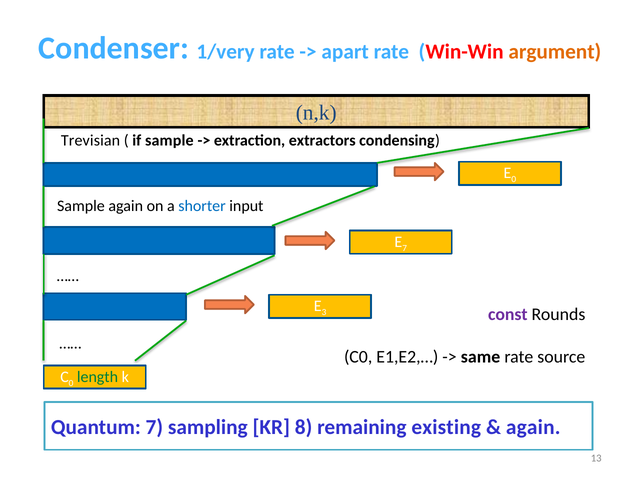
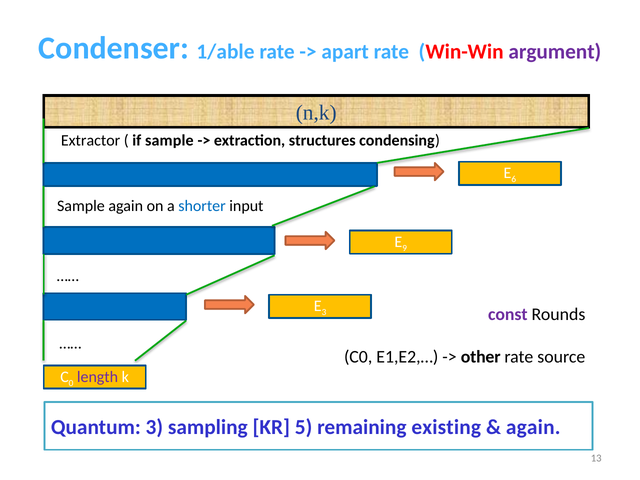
1/very: 1/very -> 1/able
argument colour: orange -> purple
Trevisian: Trevisian -> Extractor
extractors: extractors -> structures
0 at (514, 179): 0 -> 6
7 at (405, 248): 7 -> 9
same: same -> other
length colour: green -> purple
Quantum 7: 7 -> 3
8: 8 -> 5
